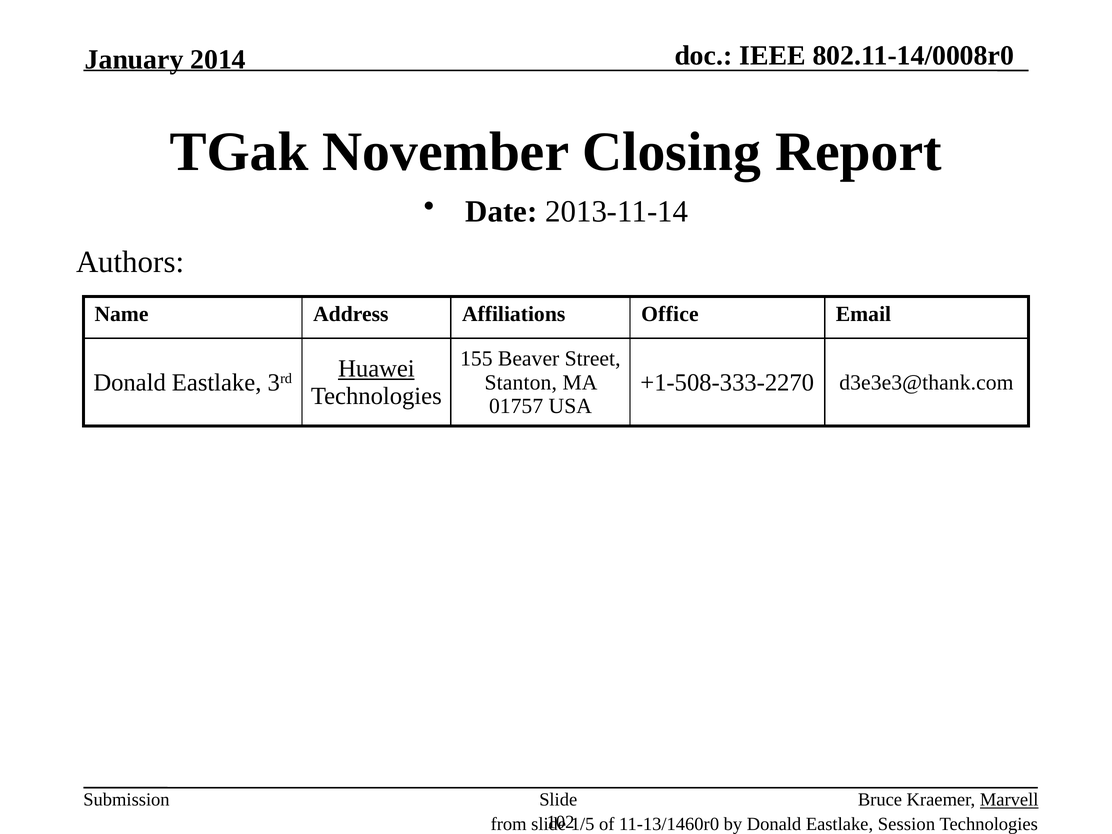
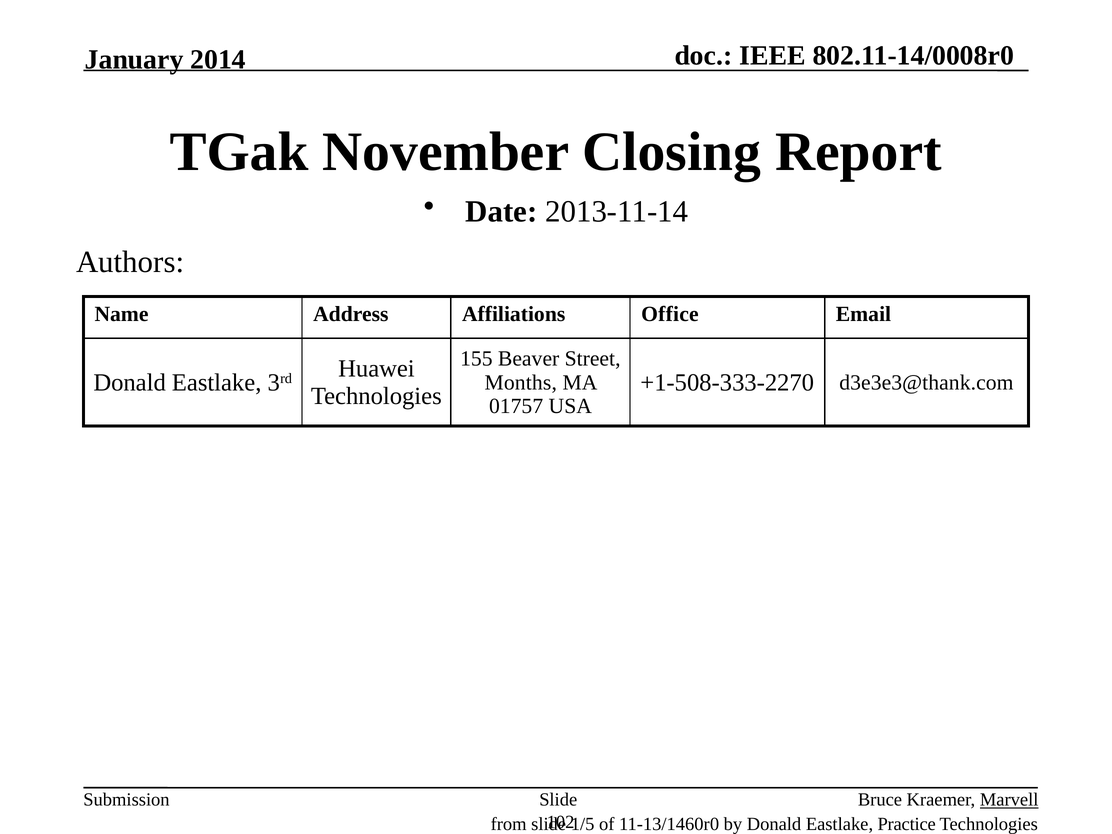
Huawei underline: present -> none
Stanton: Stanton -> Months
Session: Session -> Practice
